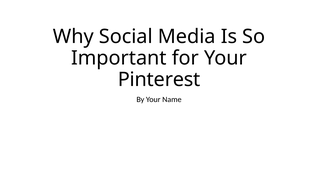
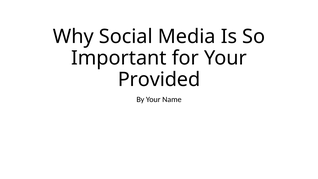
Pinterest: Pinterest -> Provided
